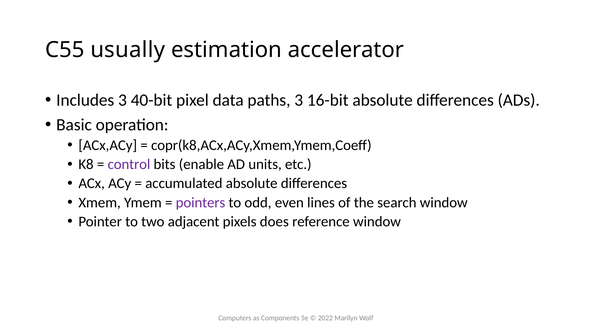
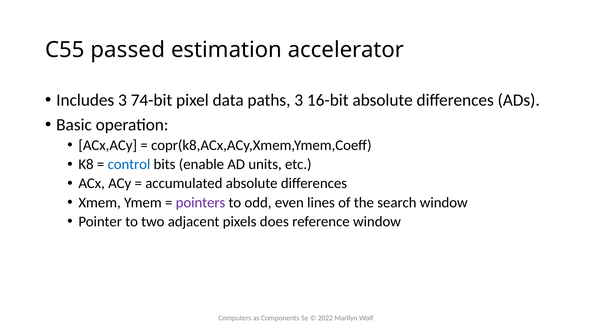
usually: usually -> passed
40-bit: 40-bit -> 74-bit
control colour: purple -> blue
